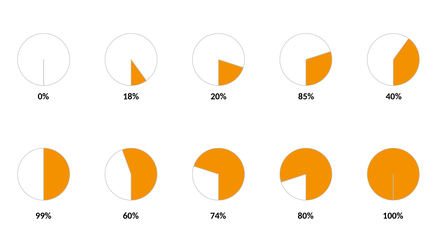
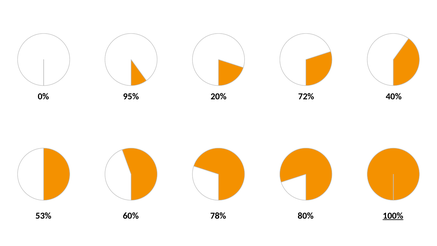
18%: 18% -> 95%
85%: 85% -> 72%
99%: 99% -> 53%
74%: 74% -> 78%
100% underline: none -> present
